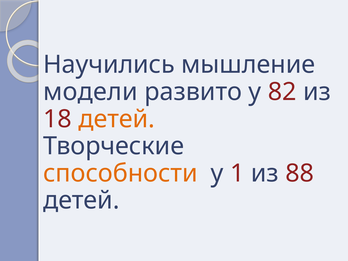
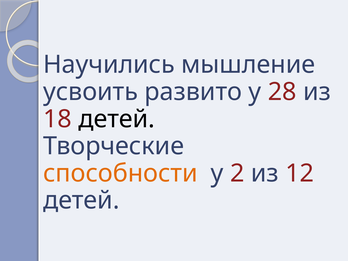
модели: модели -> усвоить
82: 82 -> 28
детей at (117, 119) colour: orange -> black
1: 1 -> 2
88: 88 -> 12
